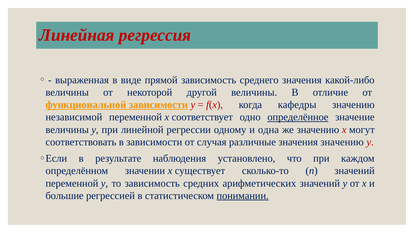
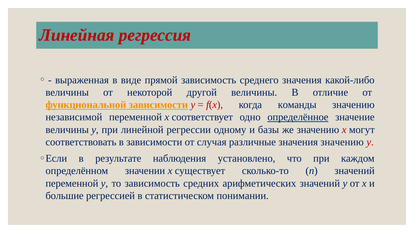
кафедры: кафедры -> команды
одна: одна -> базы
понимании underline: present -> none
